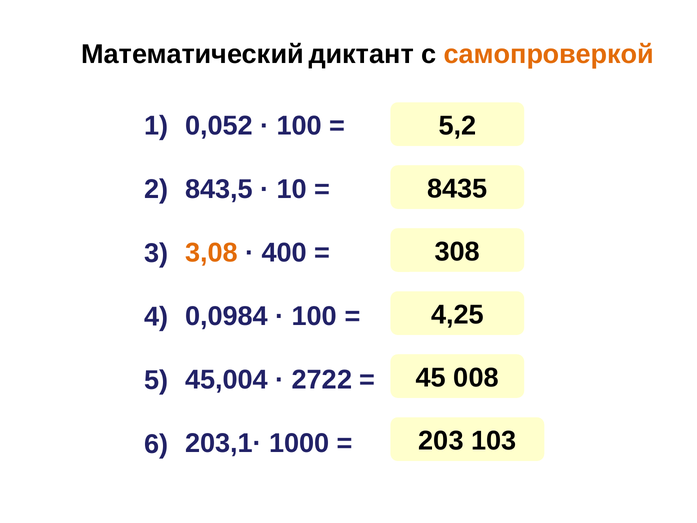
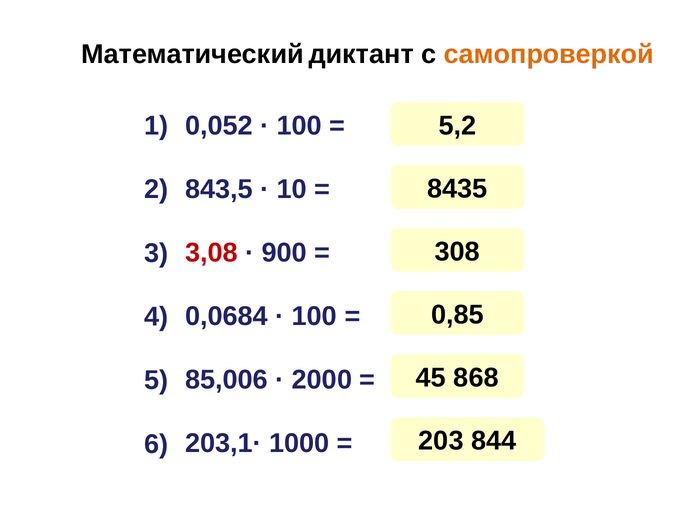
3,08 colour: orange -> red
400: 400 -> 900
4,25: 4,25 -> 0,85
0,0984: 0,0984 -> 0,0684
008: 008 -> 868
45,004: 45,004 -> 85,006
2722: 2722 -> 2000
103: 103 -> 844
